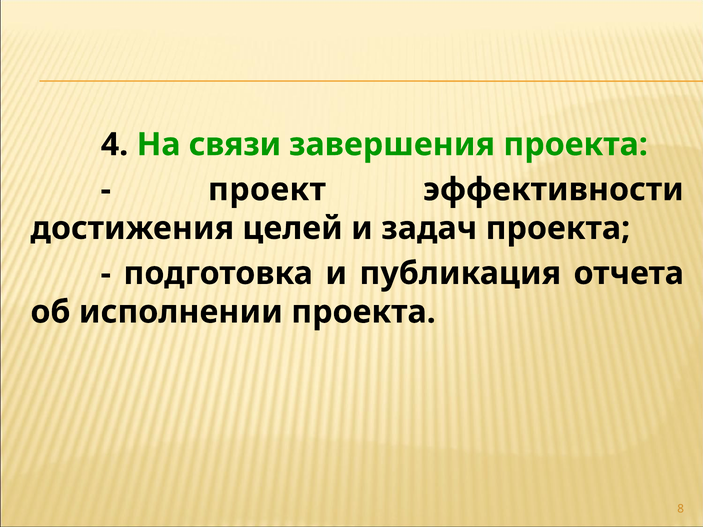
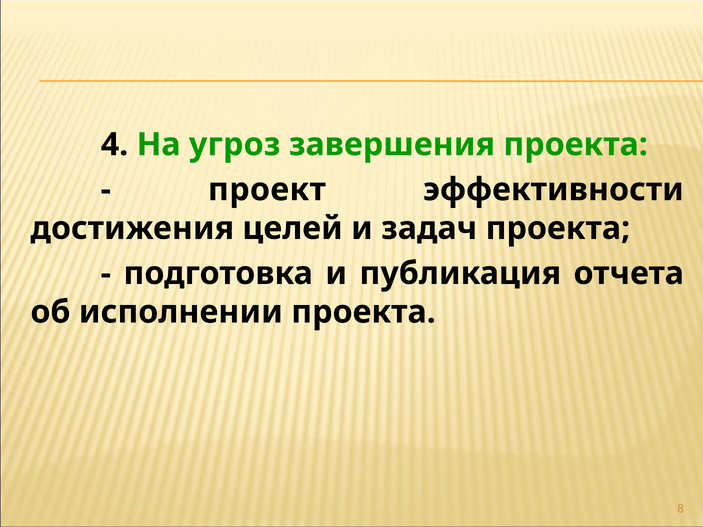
связи: связи -> угроз
